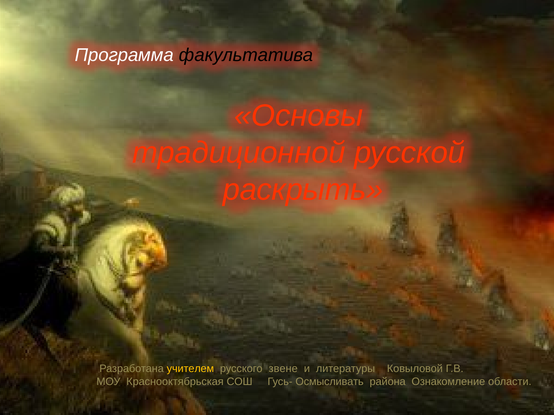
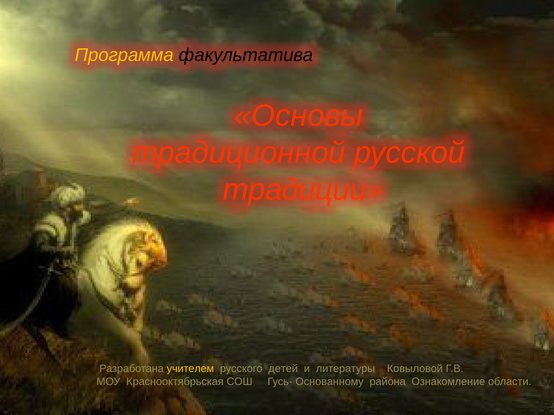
Программа colour: white -> yellow
раскрыть: раскрыть -> традиции
звене: звене -> детей
Осмысливать: Осмысливать -> Основанному
